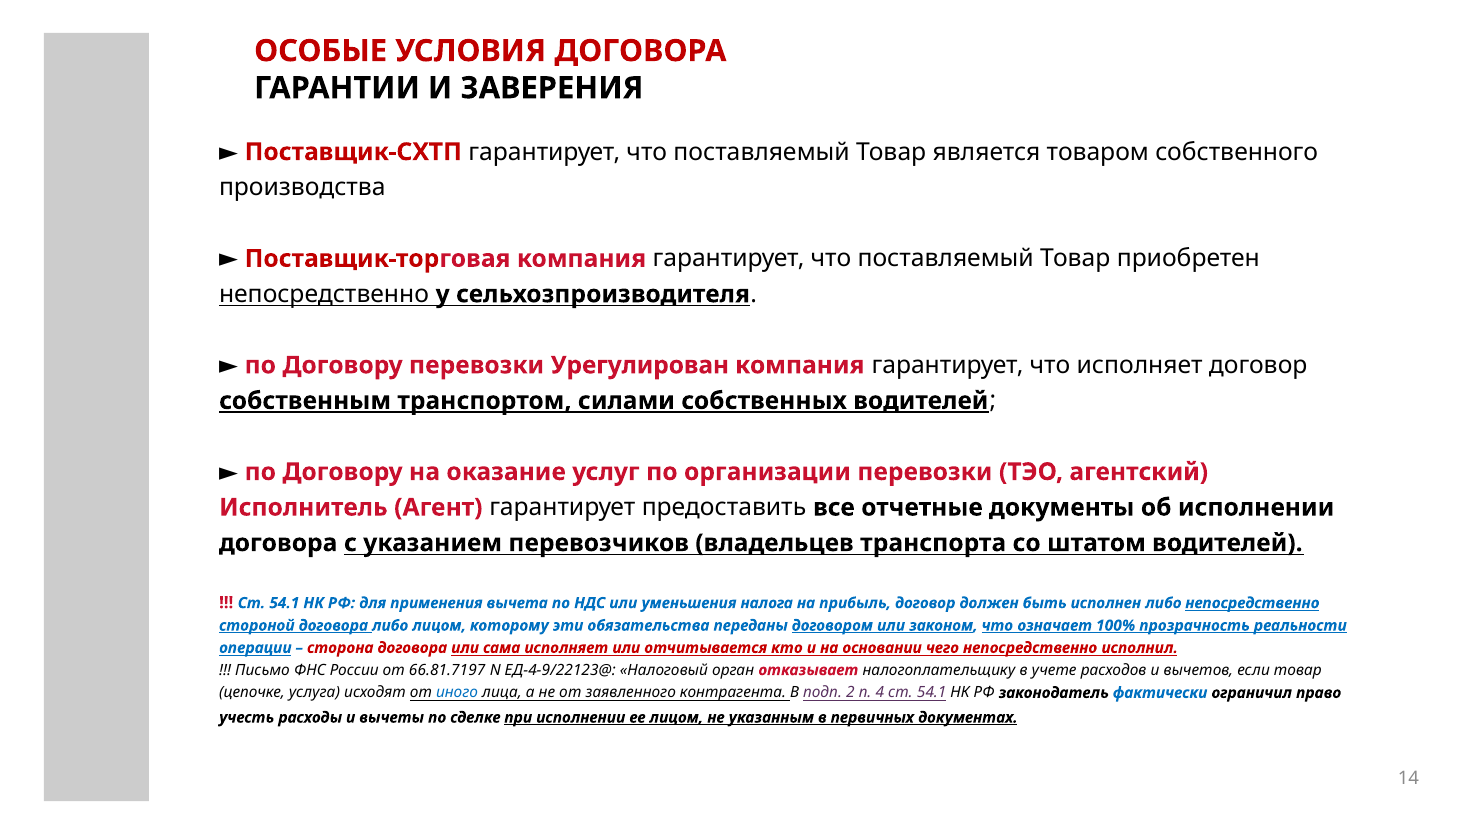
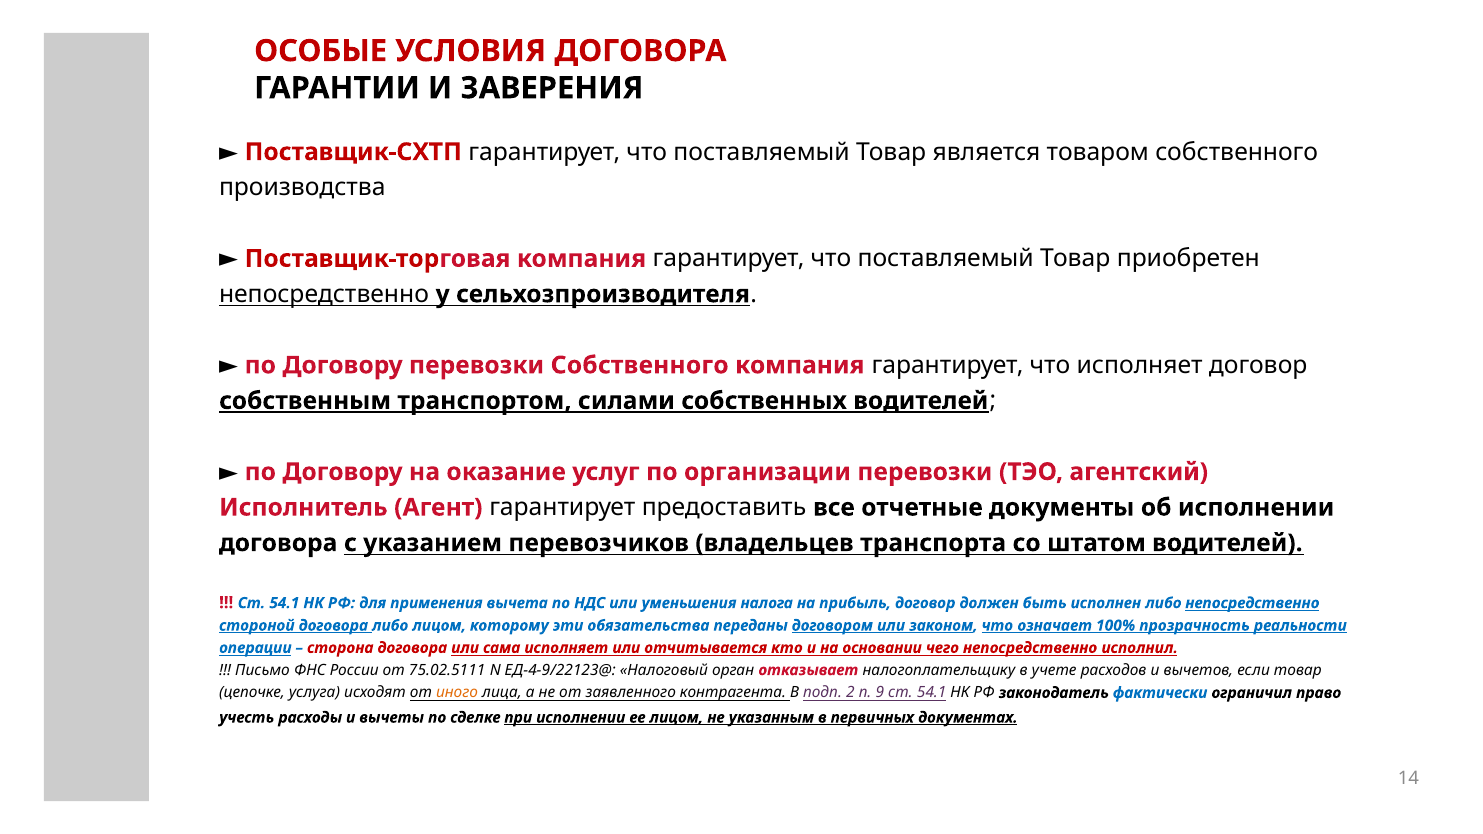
перевозки Урегулирован: Урегулирован -> Собственного
66.81.7197: 66.81.7197 -> 75.02.5111
иного colour: blue -> orange
4: 4 -> 9
